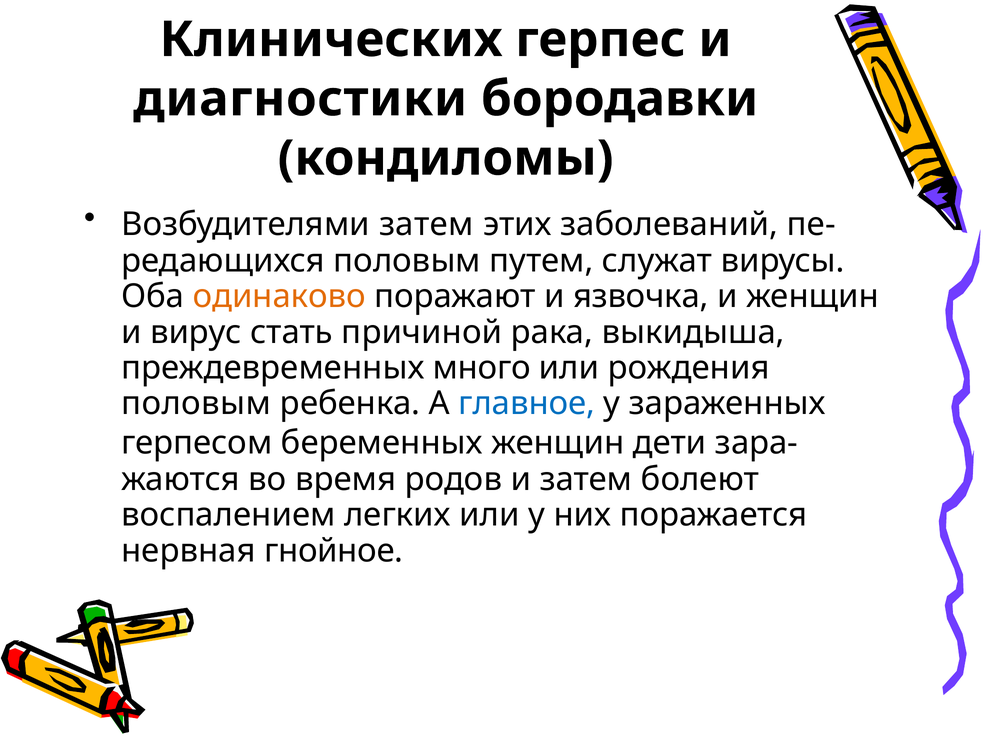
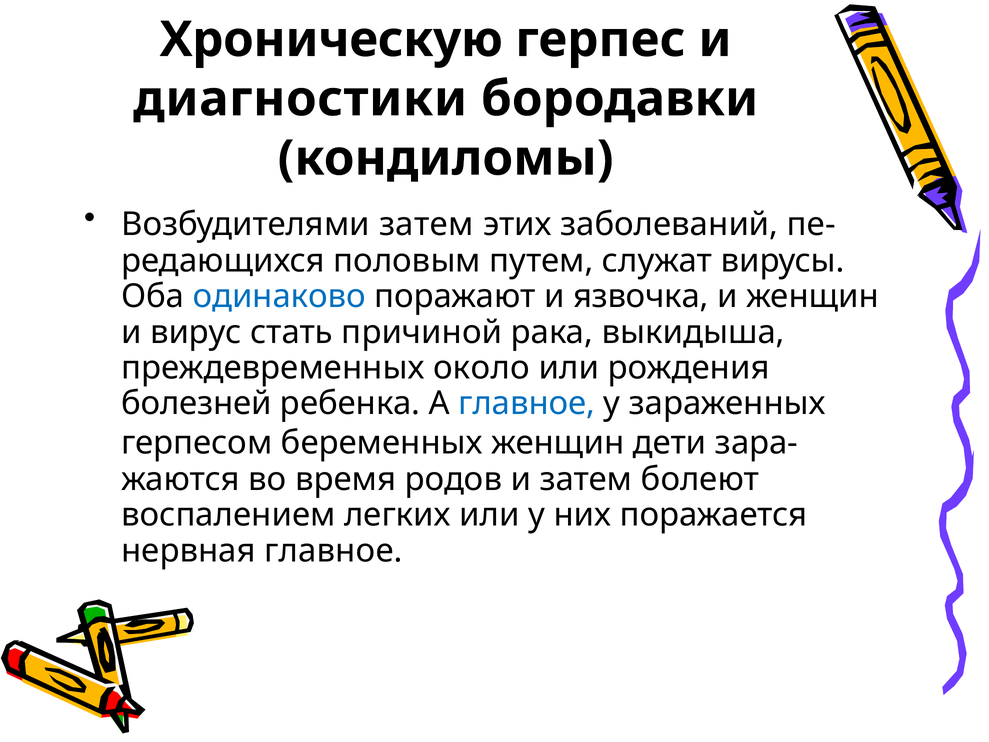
Клинических: Клинических -> Хроническую
одинаково colour: orange -> blue
много: много -> около
половым at (196, 403): половым -> болезней
нервная гнойное: гнойное -> главное
